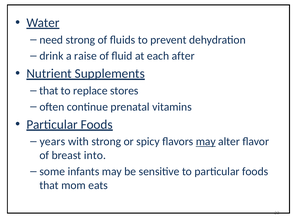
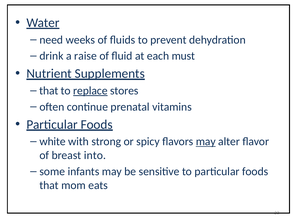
need strong: strong -> weeks
after: after -> must
replace underline: none -> present
years: years -> white
